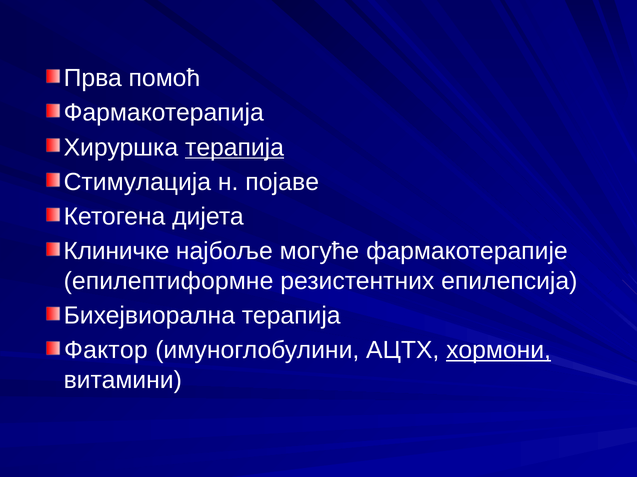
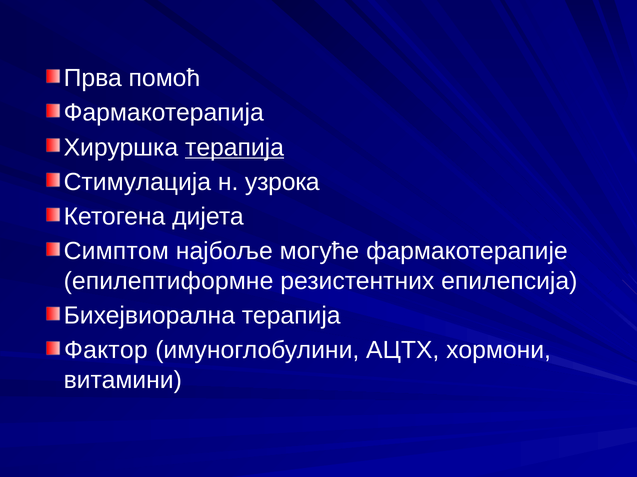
појаве: појаве -> узрока
Клиничке: Клиничке -> Симптом
хормони underline: present -> none
